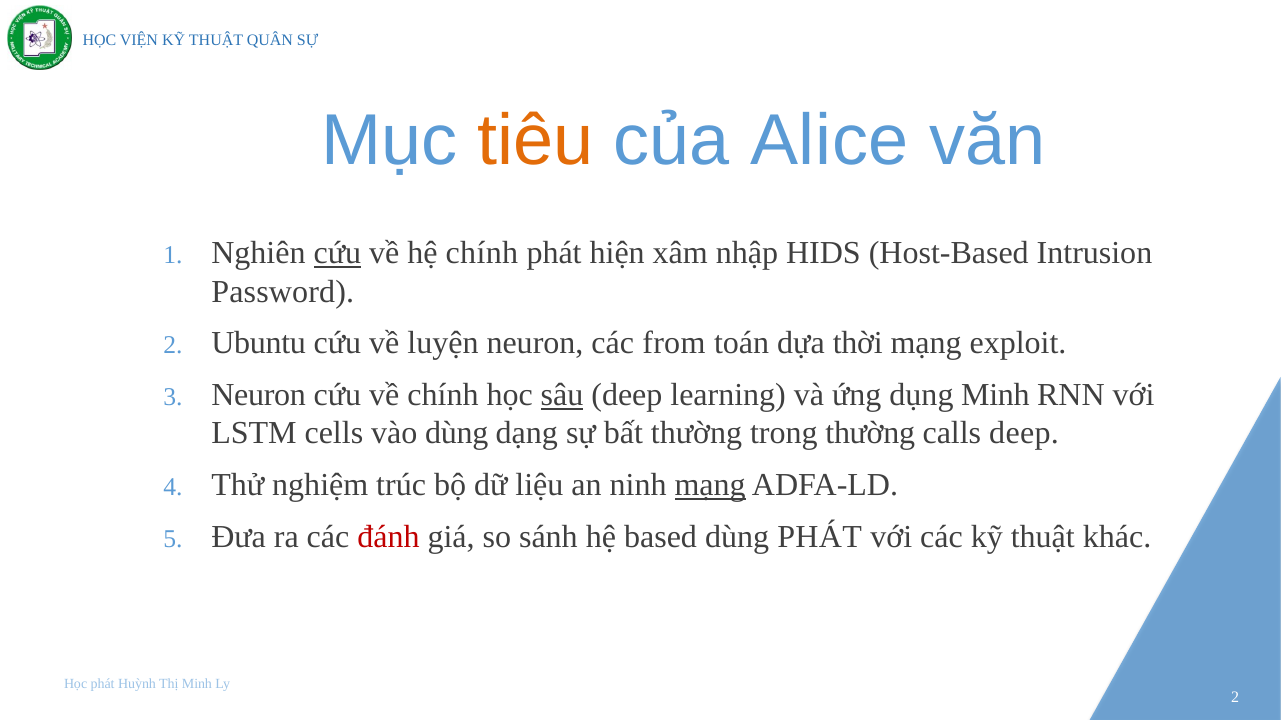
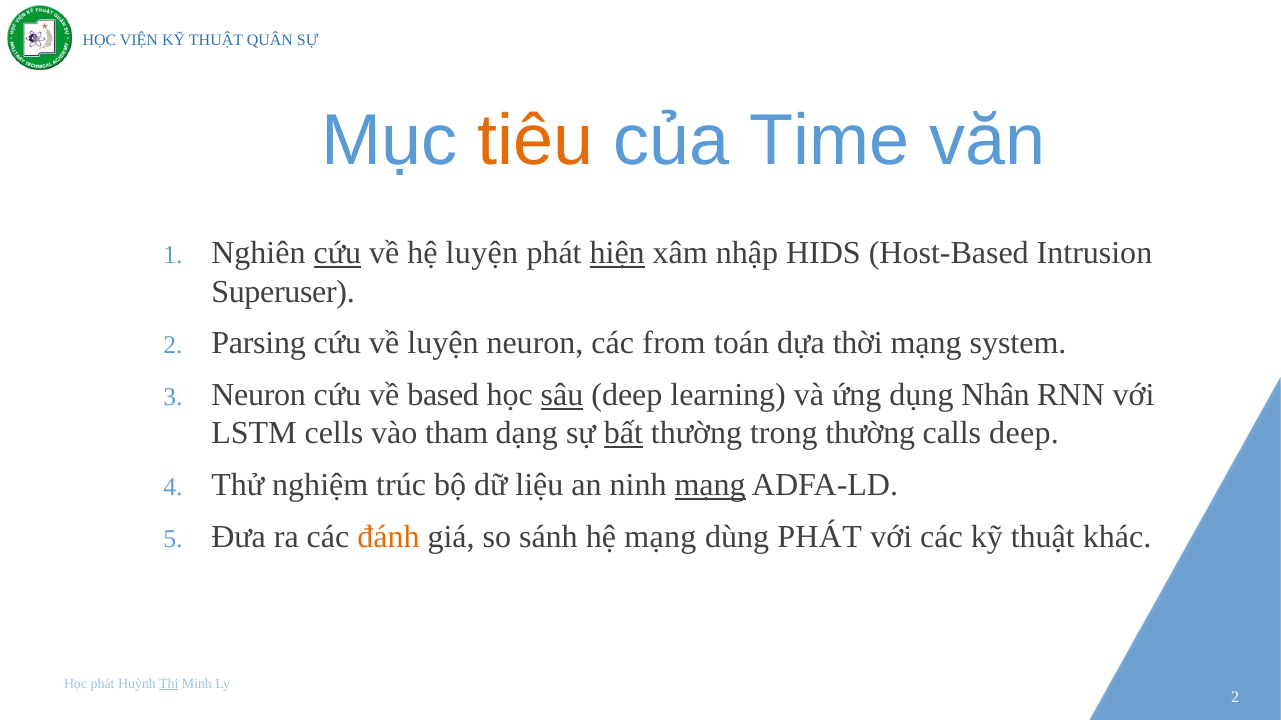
Alice: Alice -> Time
hệ chính: chính -> luyện
hiện underline: none -> present
Password: Password -> Superuser
Ubuntu: Ubuntu -> Parsing
exploit: exploit -> system
về chính: chính -> based
dụng Minh: Minh -> Nhân
vào dùng: dùng -> tham
bất underline: none -> present
đánh colour: red -> orange
hệ based: based -> mạng
Thị underline: none -> present
